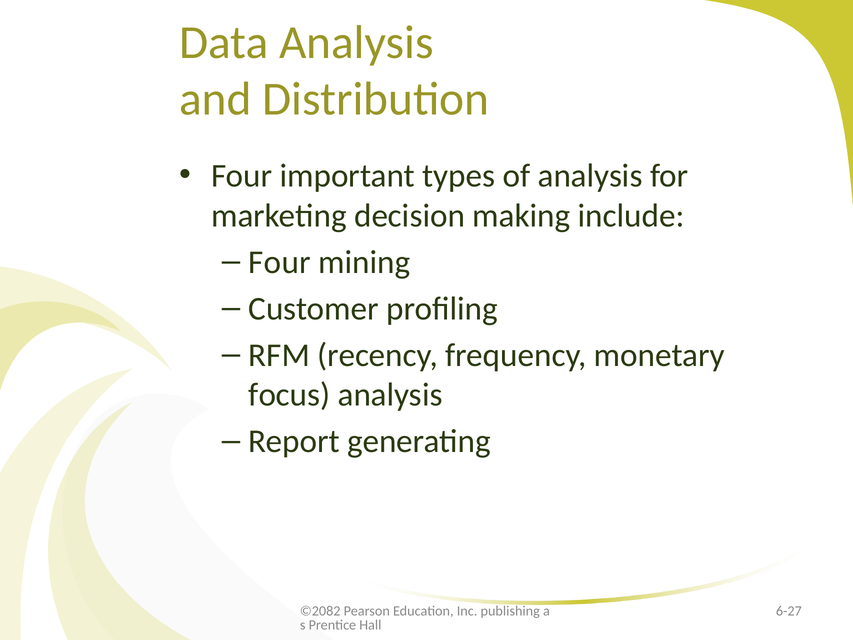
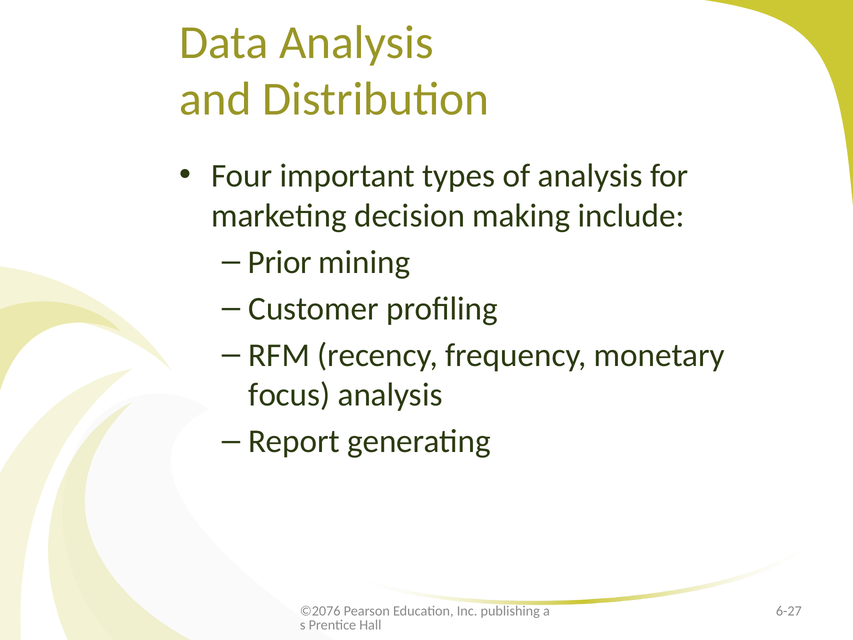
Four at (280, 262): Four -> Prior
©2082: ©2082 -> ©2076
